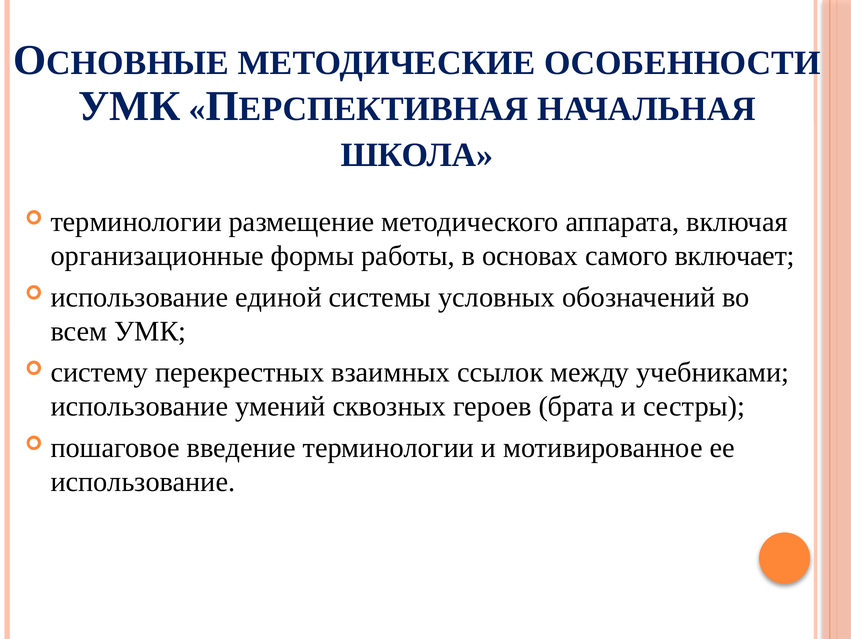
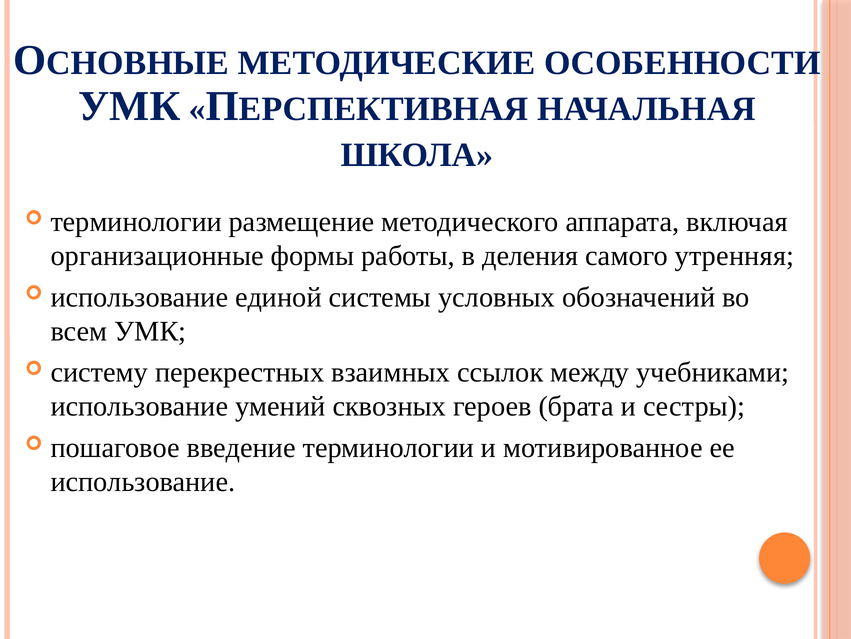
основах: основах -> деления
включает: включает -> утренняя
